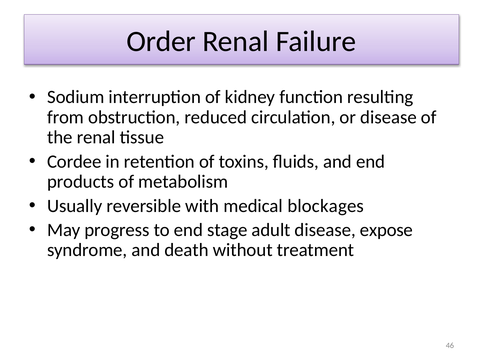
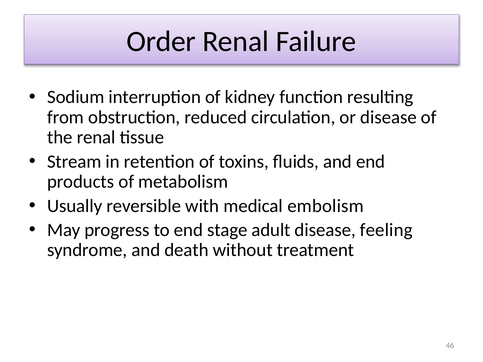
Cordee: Cordee -> Stream
blockages: blockages -> embolism
expose: expose -> feeling
